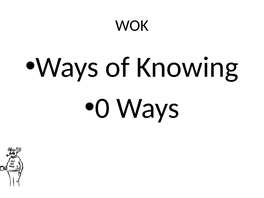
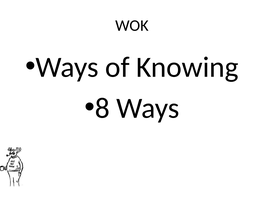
0: 0 -> 8
